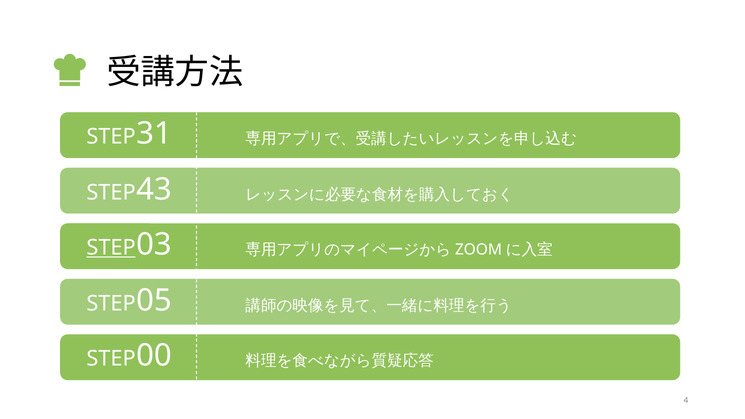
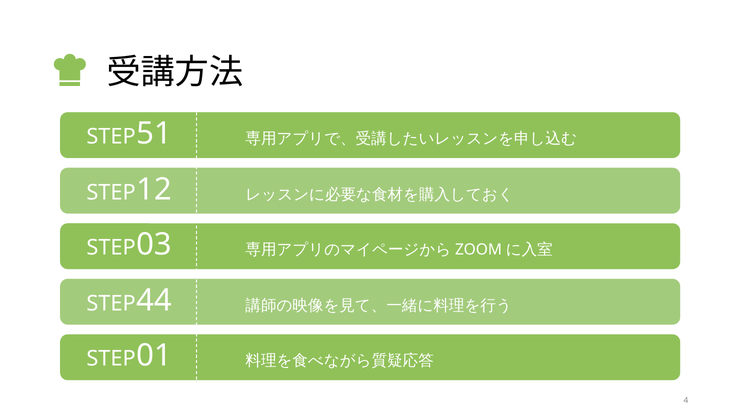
31: 31 -> 51
43: 43 -> 12
STEP at (111, 248) underline: present -> none
05: 05 -> 44
00: 00 -> 01
